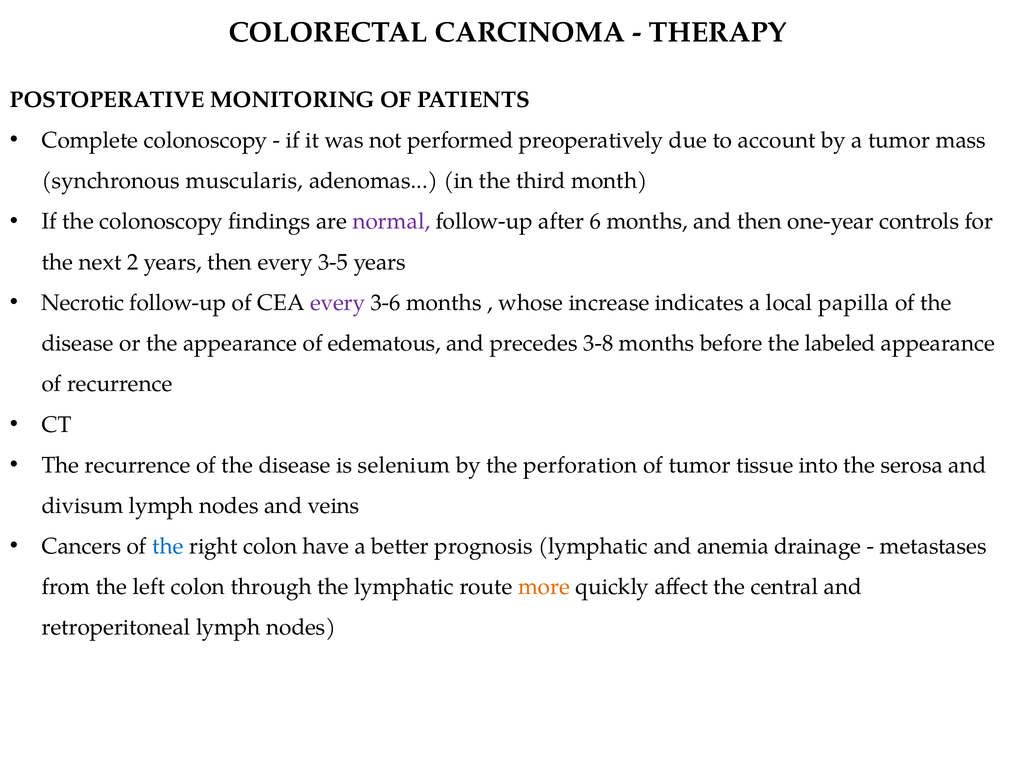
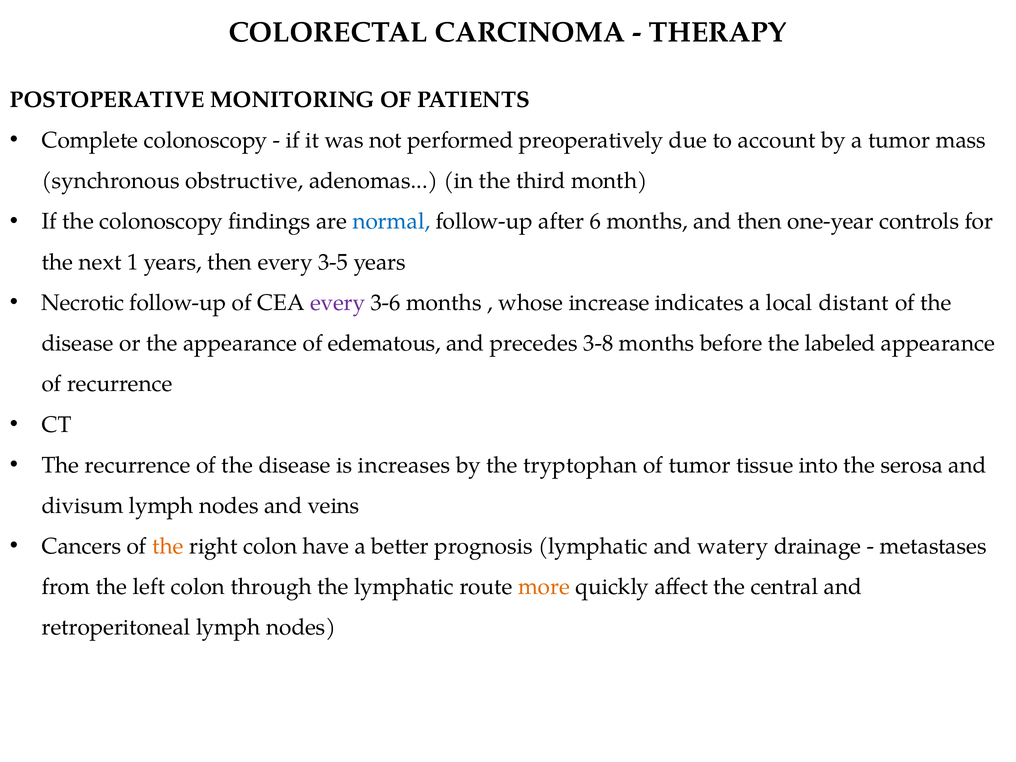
muscularis: muscularis -> obstructive
normal colour: purple -> blue
2: 2 -> 1
papilla: papilla -> distant
selenium: selenium -> increases
perforation: perforation -> tryptophan
the at (168, 546) colour: blue -> orange
anemia: anemia -> watery
